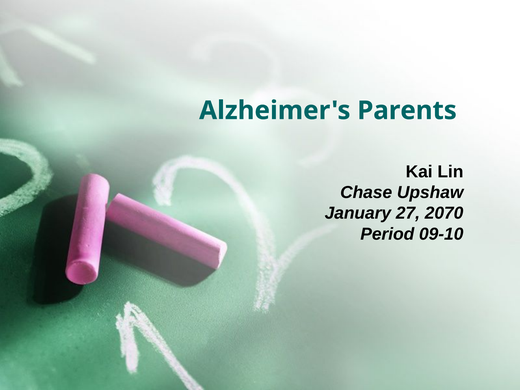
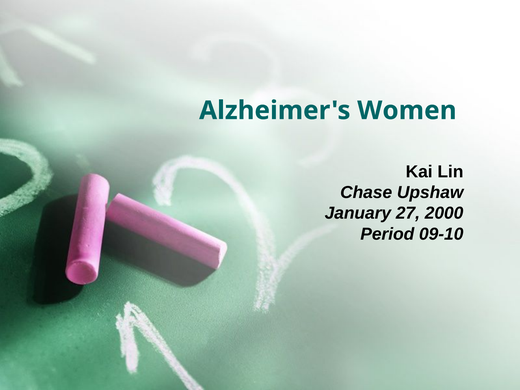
Parents: Parents -> Women
2070: 2070 -> 2000
